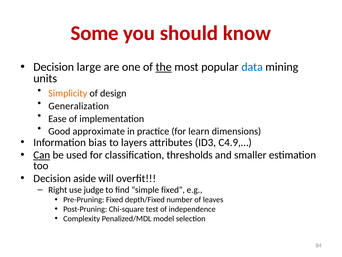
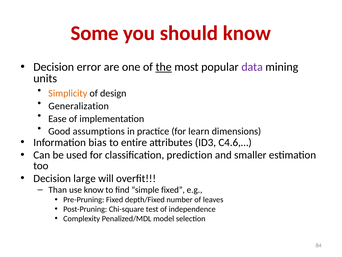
large: large -> error
data colour: blue -> purple
approximate: approximate -> assumptions
layers: layers -> entire
C4.9,…: C4.9,… -> C4.6,…
Can underline: present -> none
thresholds: thresholds -> prediction
aside: aside -> large
Right: Right -> Than
use judge: judge -> know
